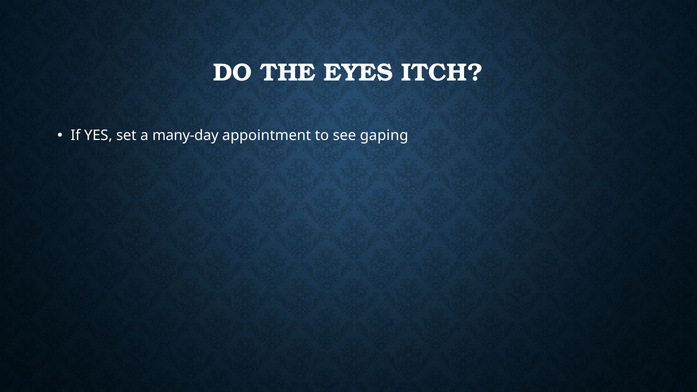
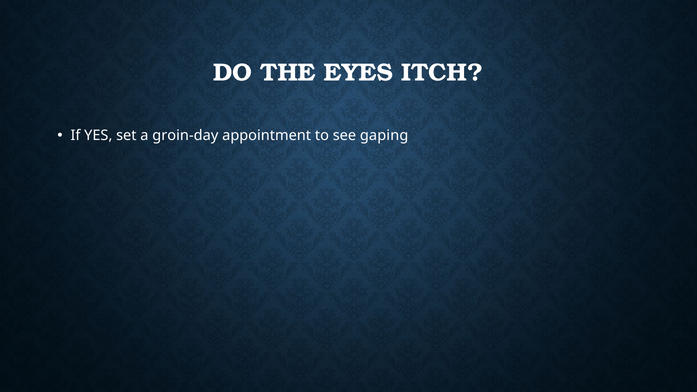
many-day: many-day -> groin-day
